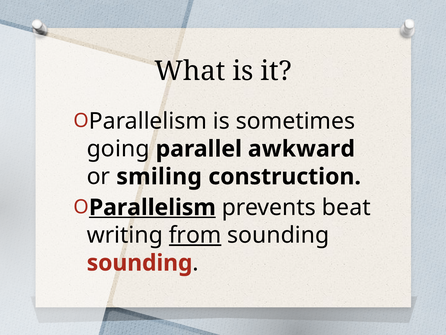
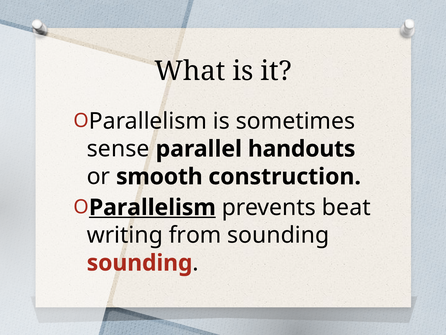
going: going -> sense
awkward: awkward -> handouts
smiling: smiling -> smooth
from underline: present -> none
